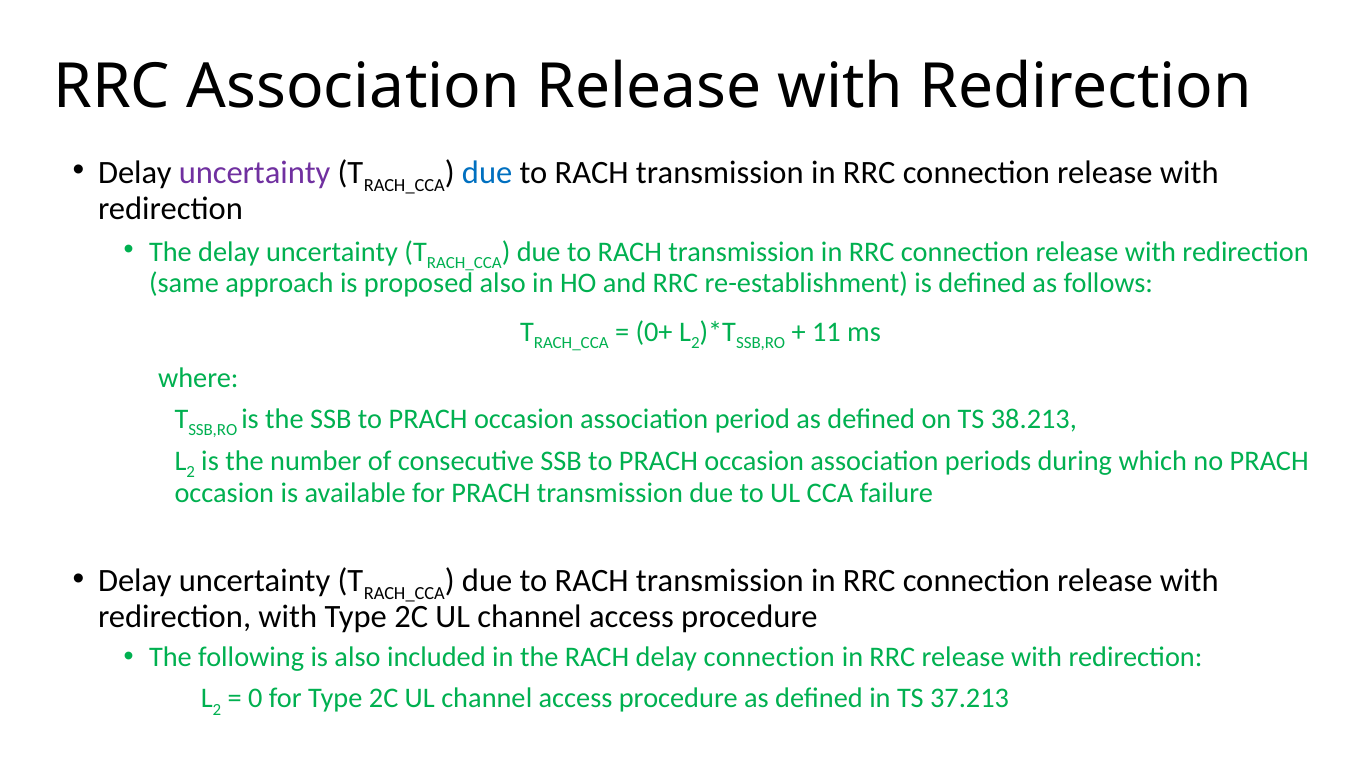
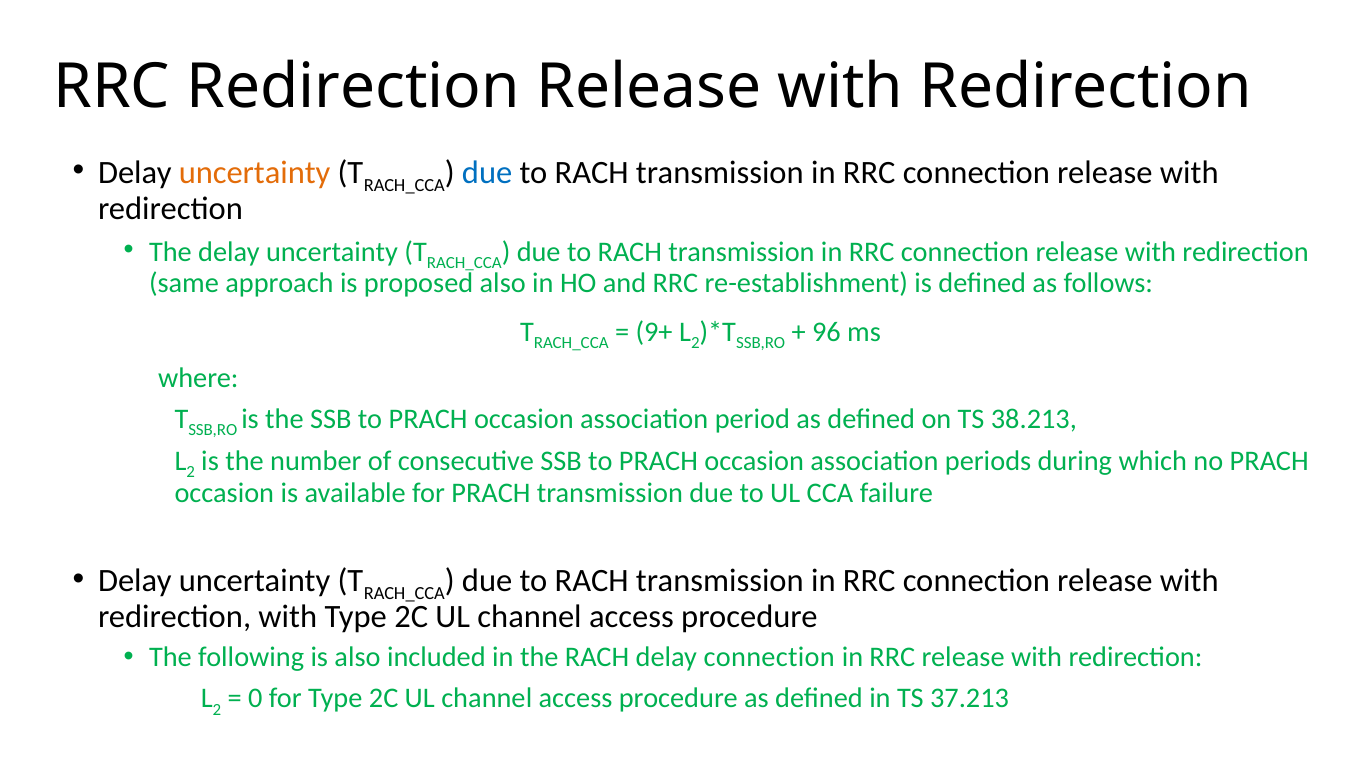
RRC Association: Association -> Redirection
uncertainty at (255, 172) colour: purple -> orange
0+: 0+ -> 9+
11: 11 -> 96
